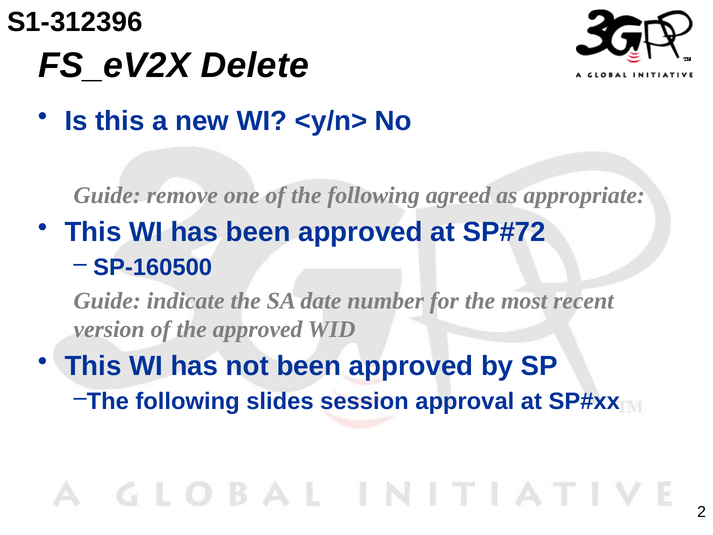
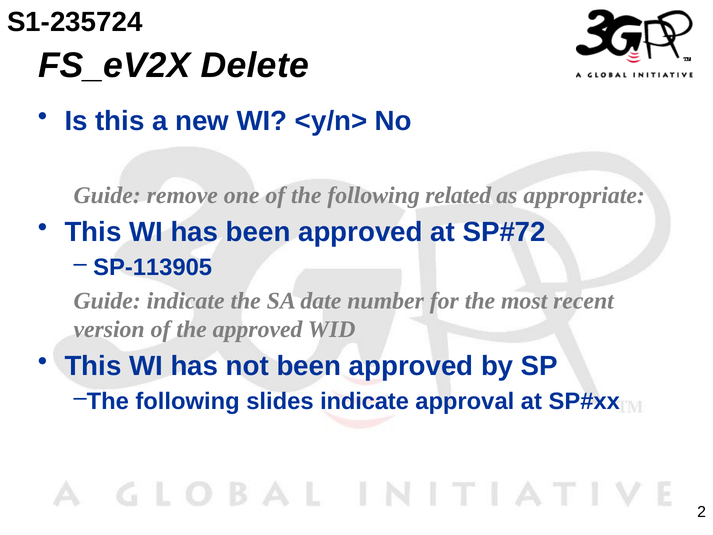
S1-312396: S1-312396 -> S1-235724
agreed: agreed -> related
SP-160500: SP-160500 -> SP-113905
slides session: session -> indicate
